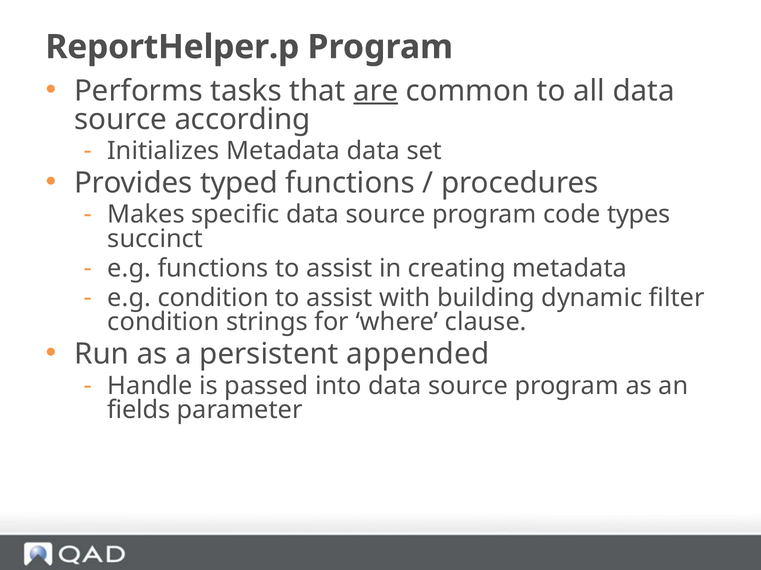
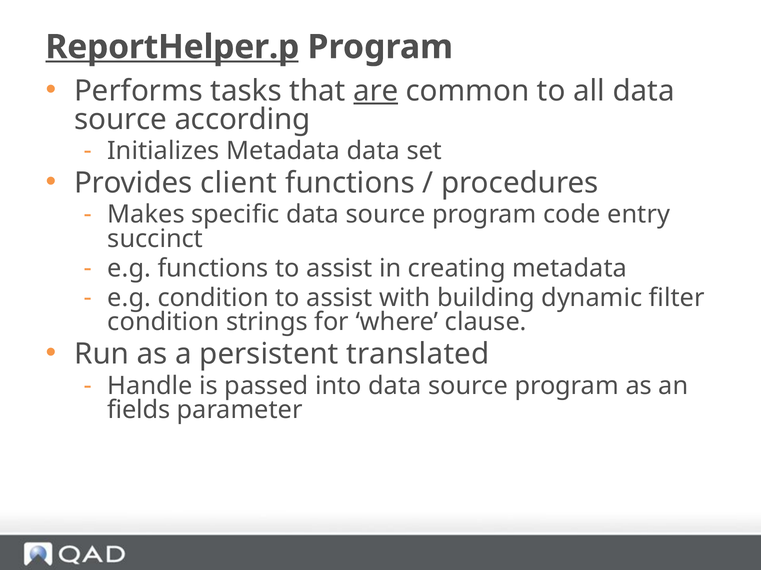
ReportHelper.p underline: none -> present
typed: typed -> client
types: types -> entry
appended: appended -> translated
